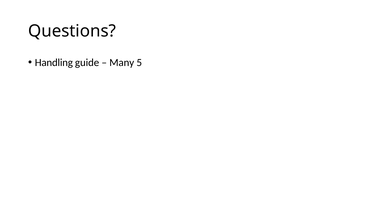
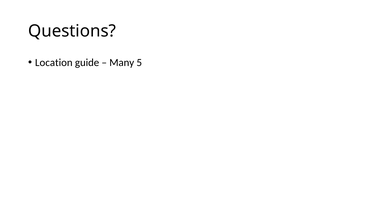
Handling: Handling -> Location
